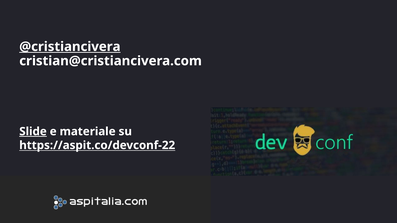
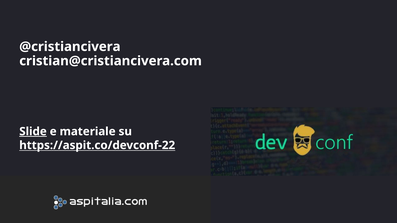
@cristiancivera underline: present -> none
